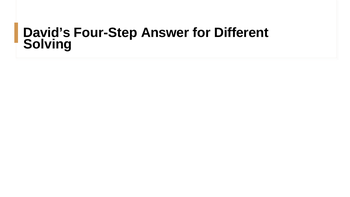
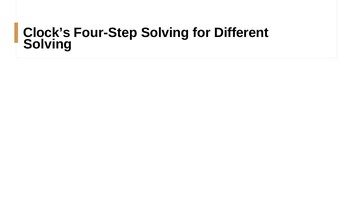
David’s: David’s -> Clock’s
Four-Step Answer: Answer -> Solving
